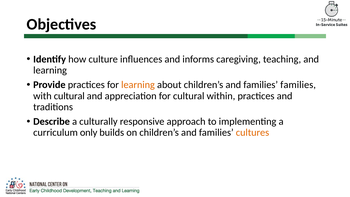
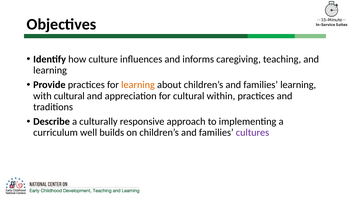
families families: families -> learning
only: only -> well
cultures colour: orange -> purple
